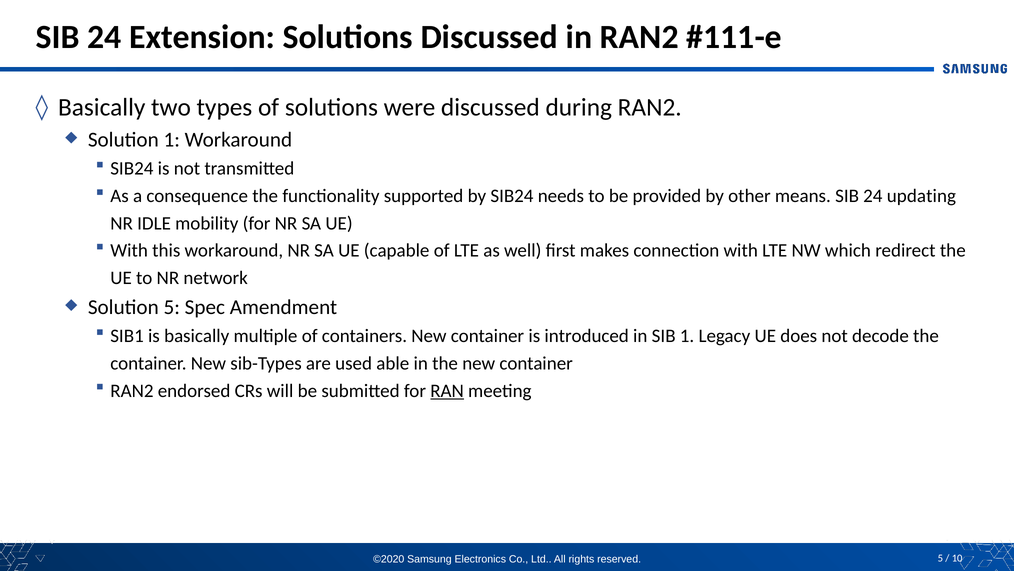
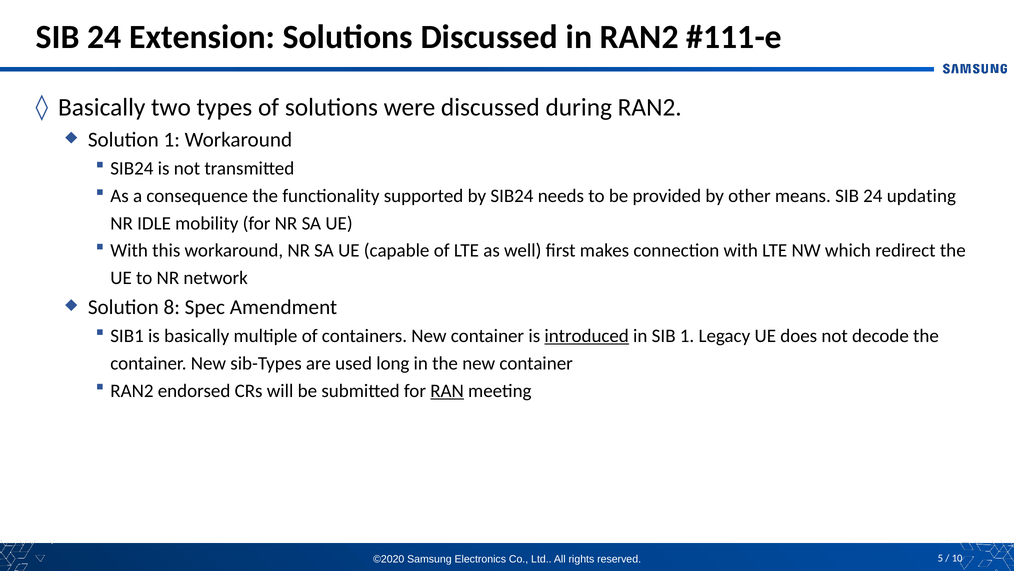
Solution 5: 5 -> 8
introduced underline: none -> present
able: able -> long
